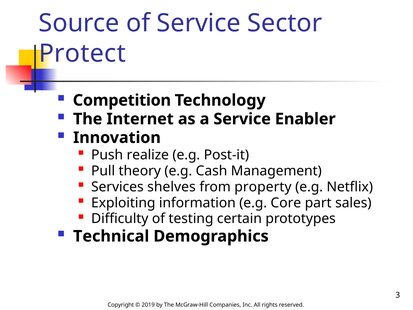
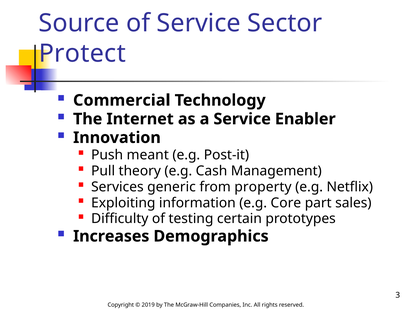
Competition: Competition -> Commercial
realize: realize -> meant
shelves: shelves -> generic
Technical: Technical -> Increases
